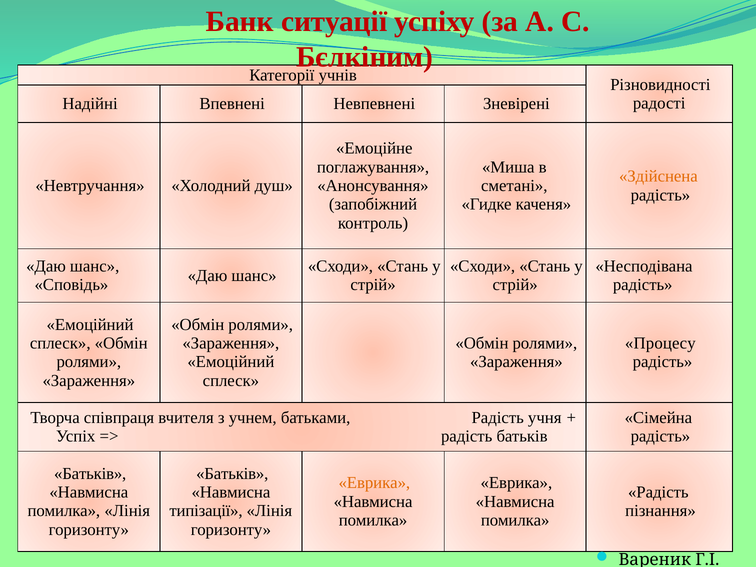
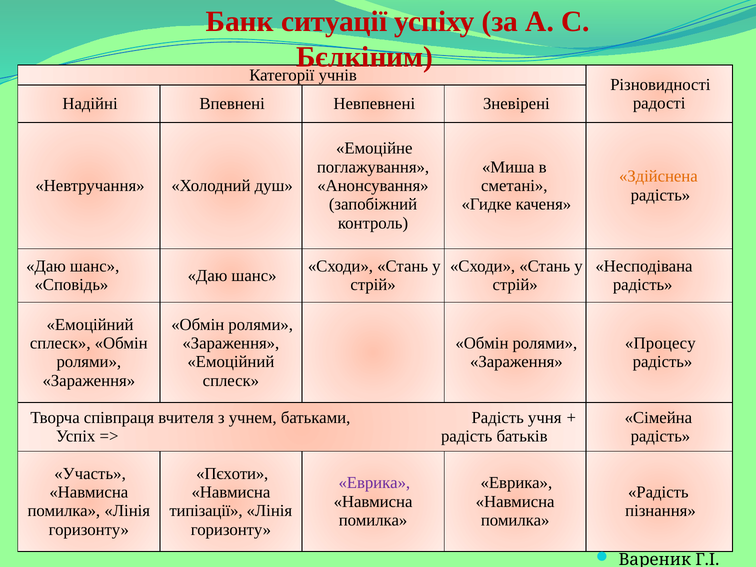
Батьків at (90, 474): Батьків -> Участь
Батьків at (232, 474): Батьків -> Пєхоти
Еврика at (374, 483) colour: orange -> purple
